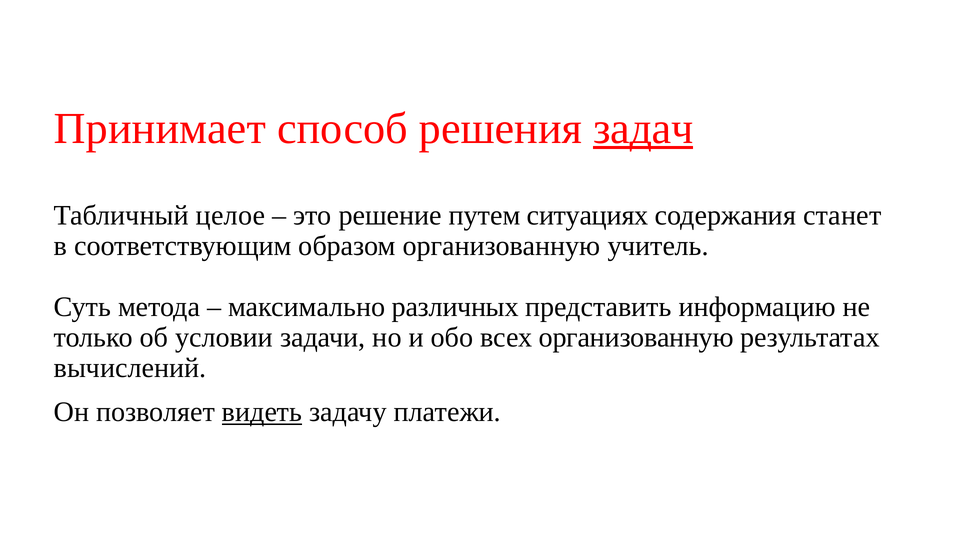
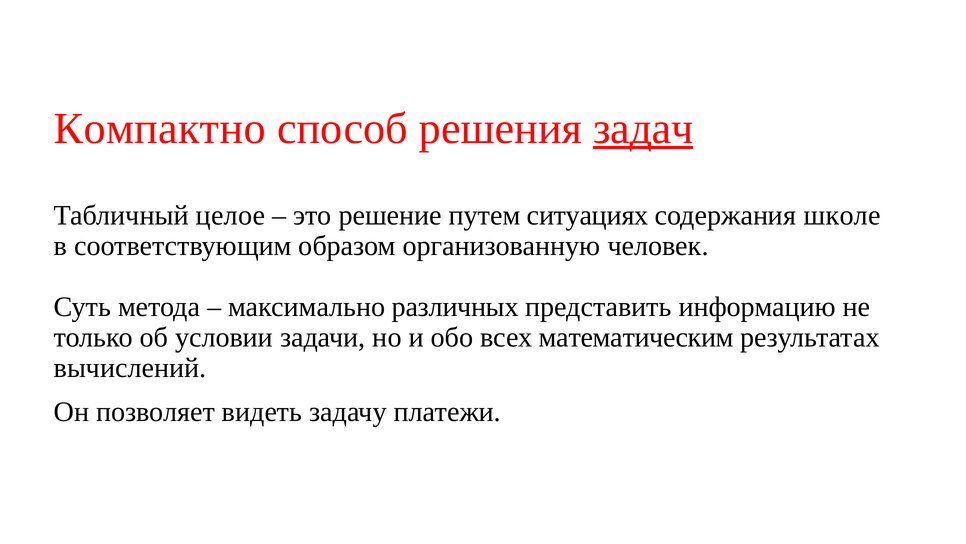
Принимает: Принимает -> Компактно
станет: станет -> школе
учитель: учитель -> человек
всех организованную: организованную -> математическим
видеть underline: present -> none
